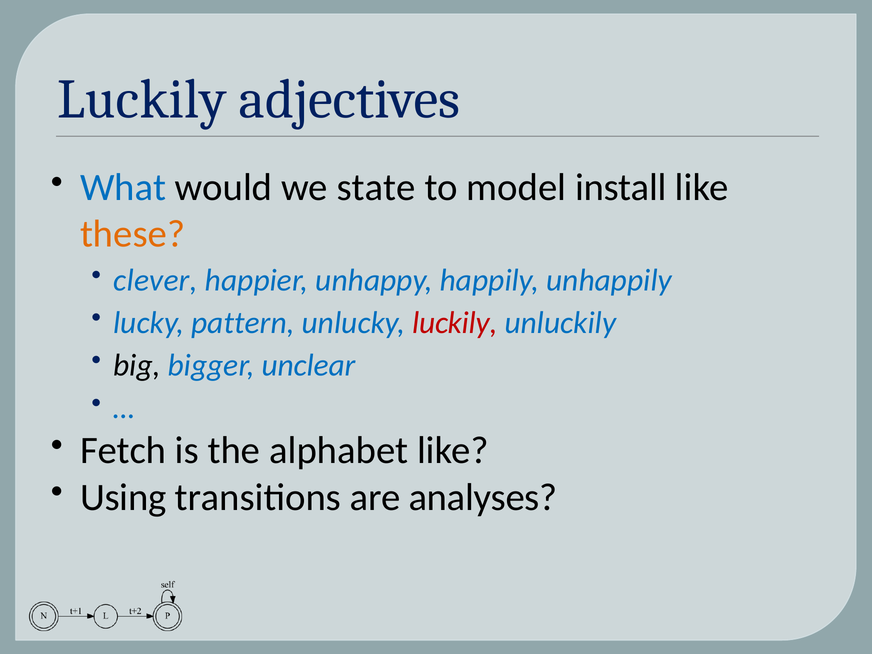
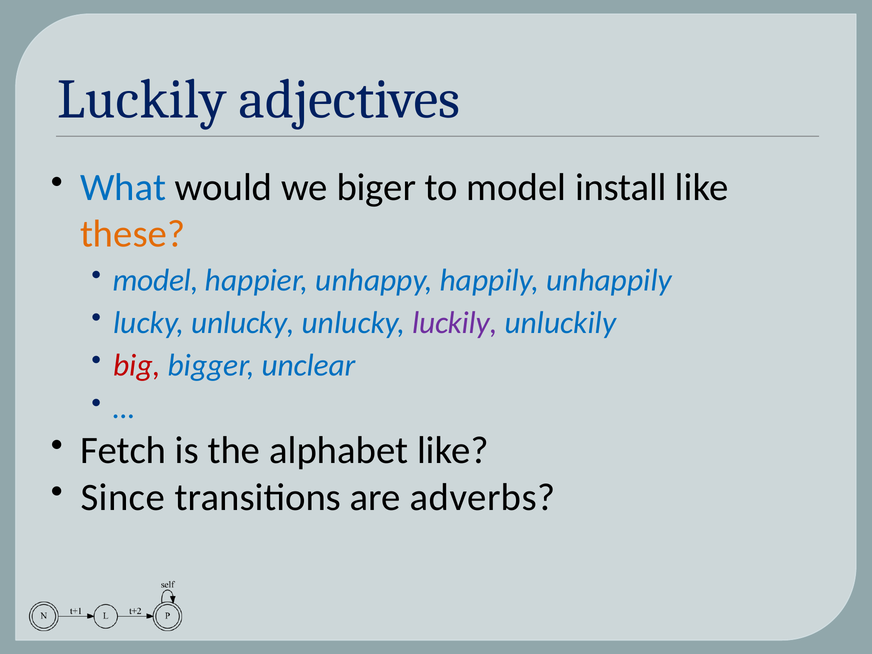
state: state -> biger
clever at (155, 280): clever -> model
lucky pattern: pattern -> unlucky
luckily at (455, 323) colour: red -> purple
big colour: black -> red
Using: Using -> Since
analyses: analyses -> adverbs
